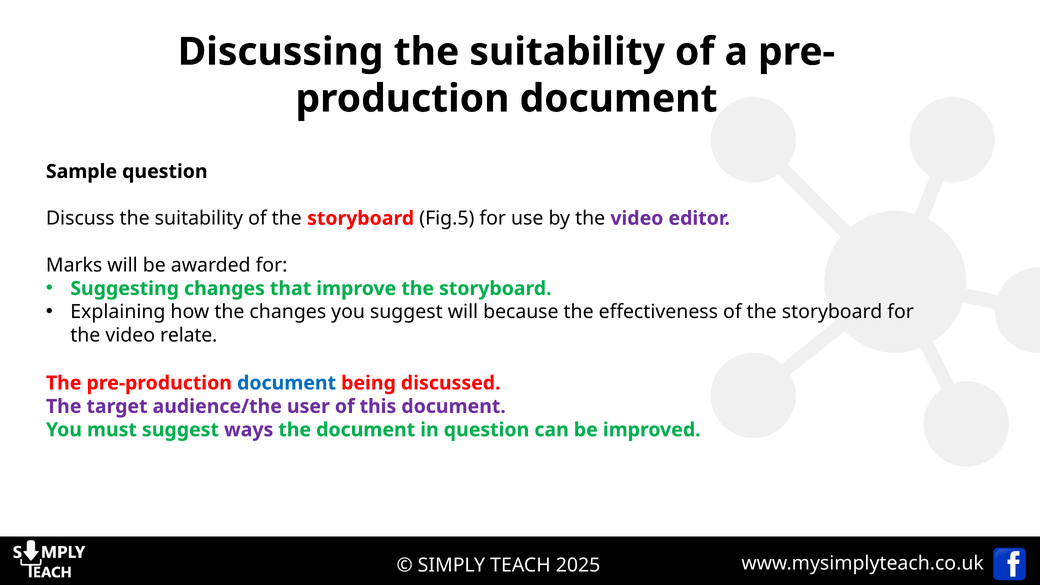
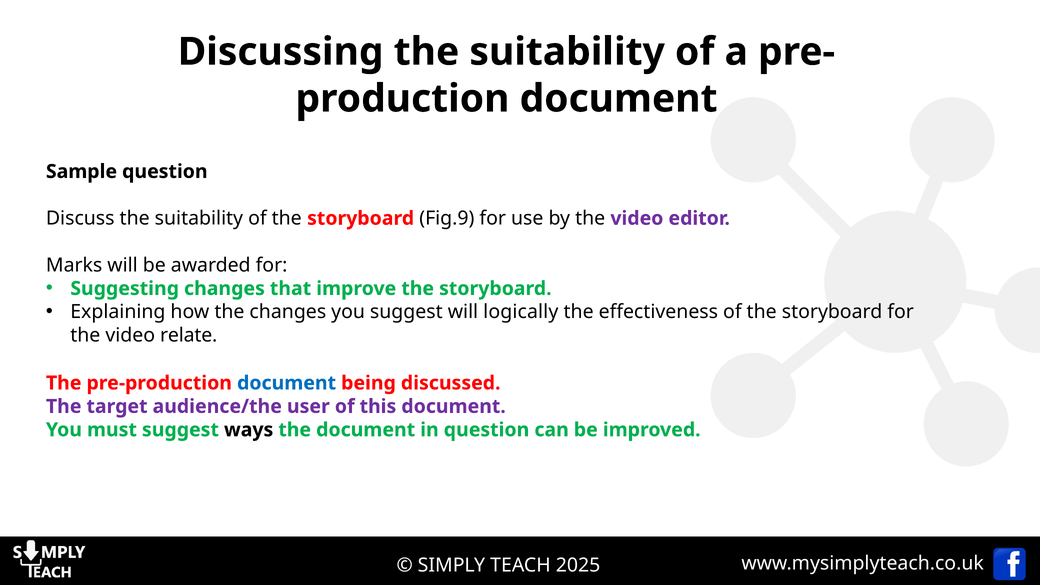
Fig.5: Fig.5 -> Fig.9
because: because -> logically
ways colour: purple -> black
